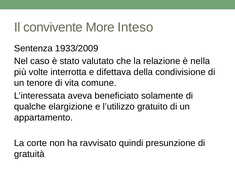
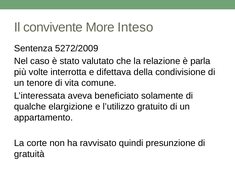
1933/2009: 1933/2009 -> 5272/2009
nella: nella -> parla
